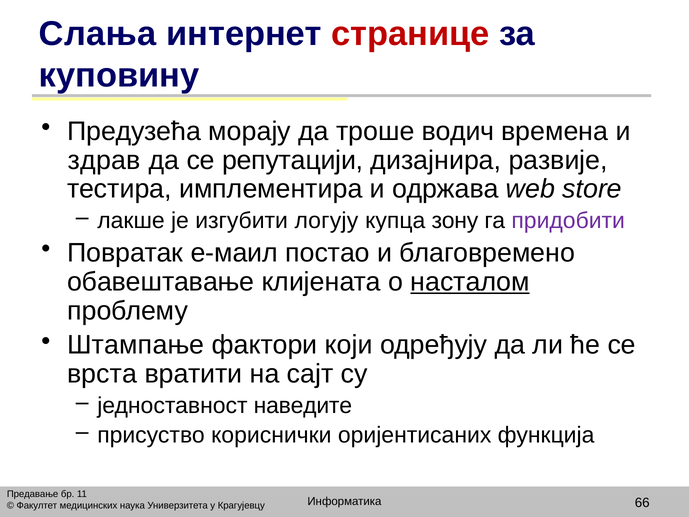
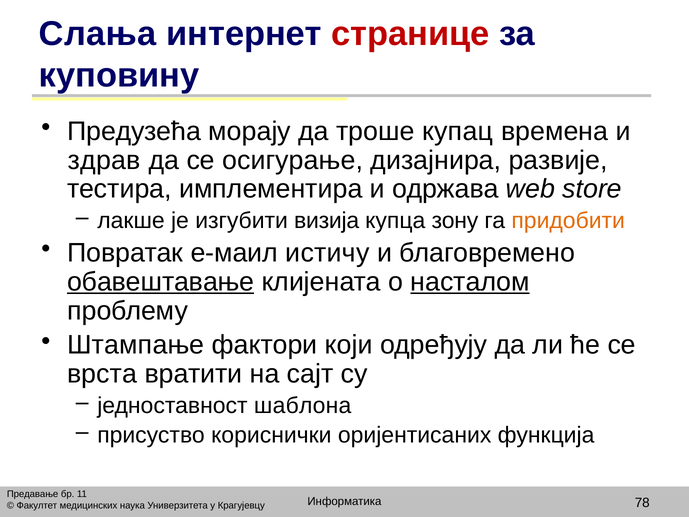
водич: водич -> купац
репутацији: репутацији -> осигурање
логују: логују -> визија
придобити colour: purple -> orange
постао: постао -> истичу
обавештавање underline: none -> present
наведите: наведите -> шаблона
66: 66 -> 78
